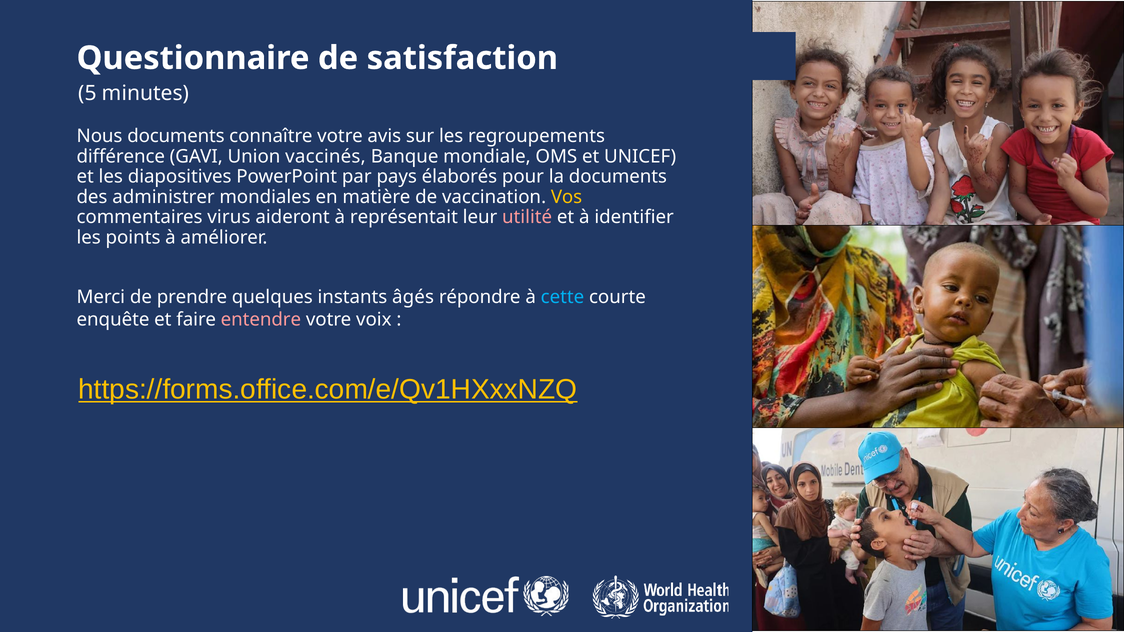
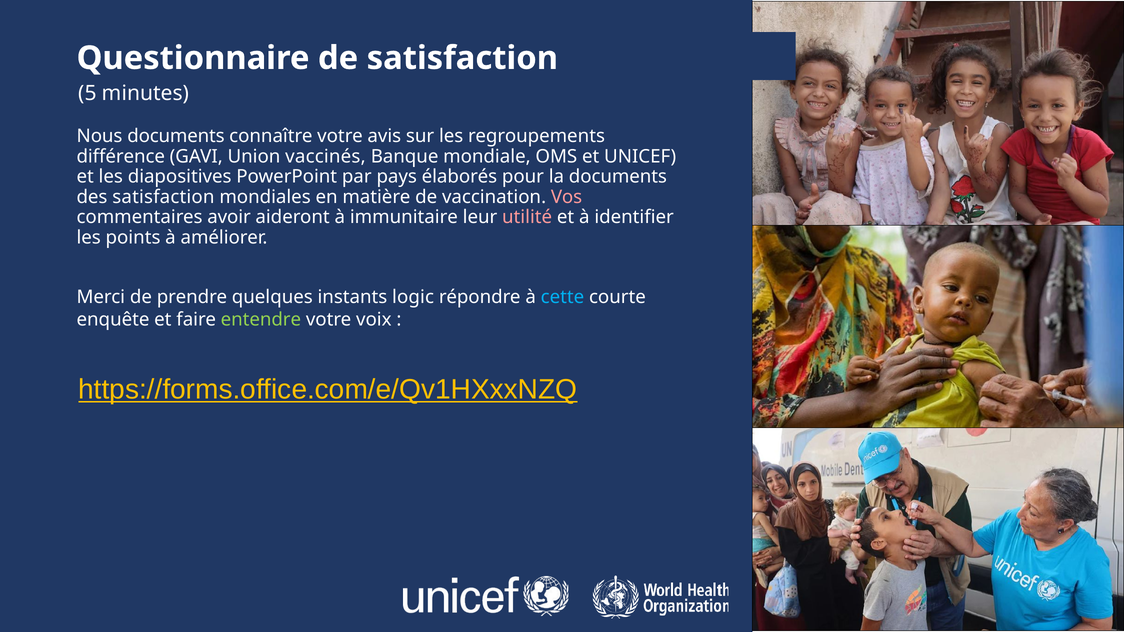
des administrer: administrer -> satisfaction
Vos colour: yellow -> pink
virus: virus -> avoir
représentait: représentait -> immunitaire
âgés: âgés -> logic
entendre colour: pink -> light green
